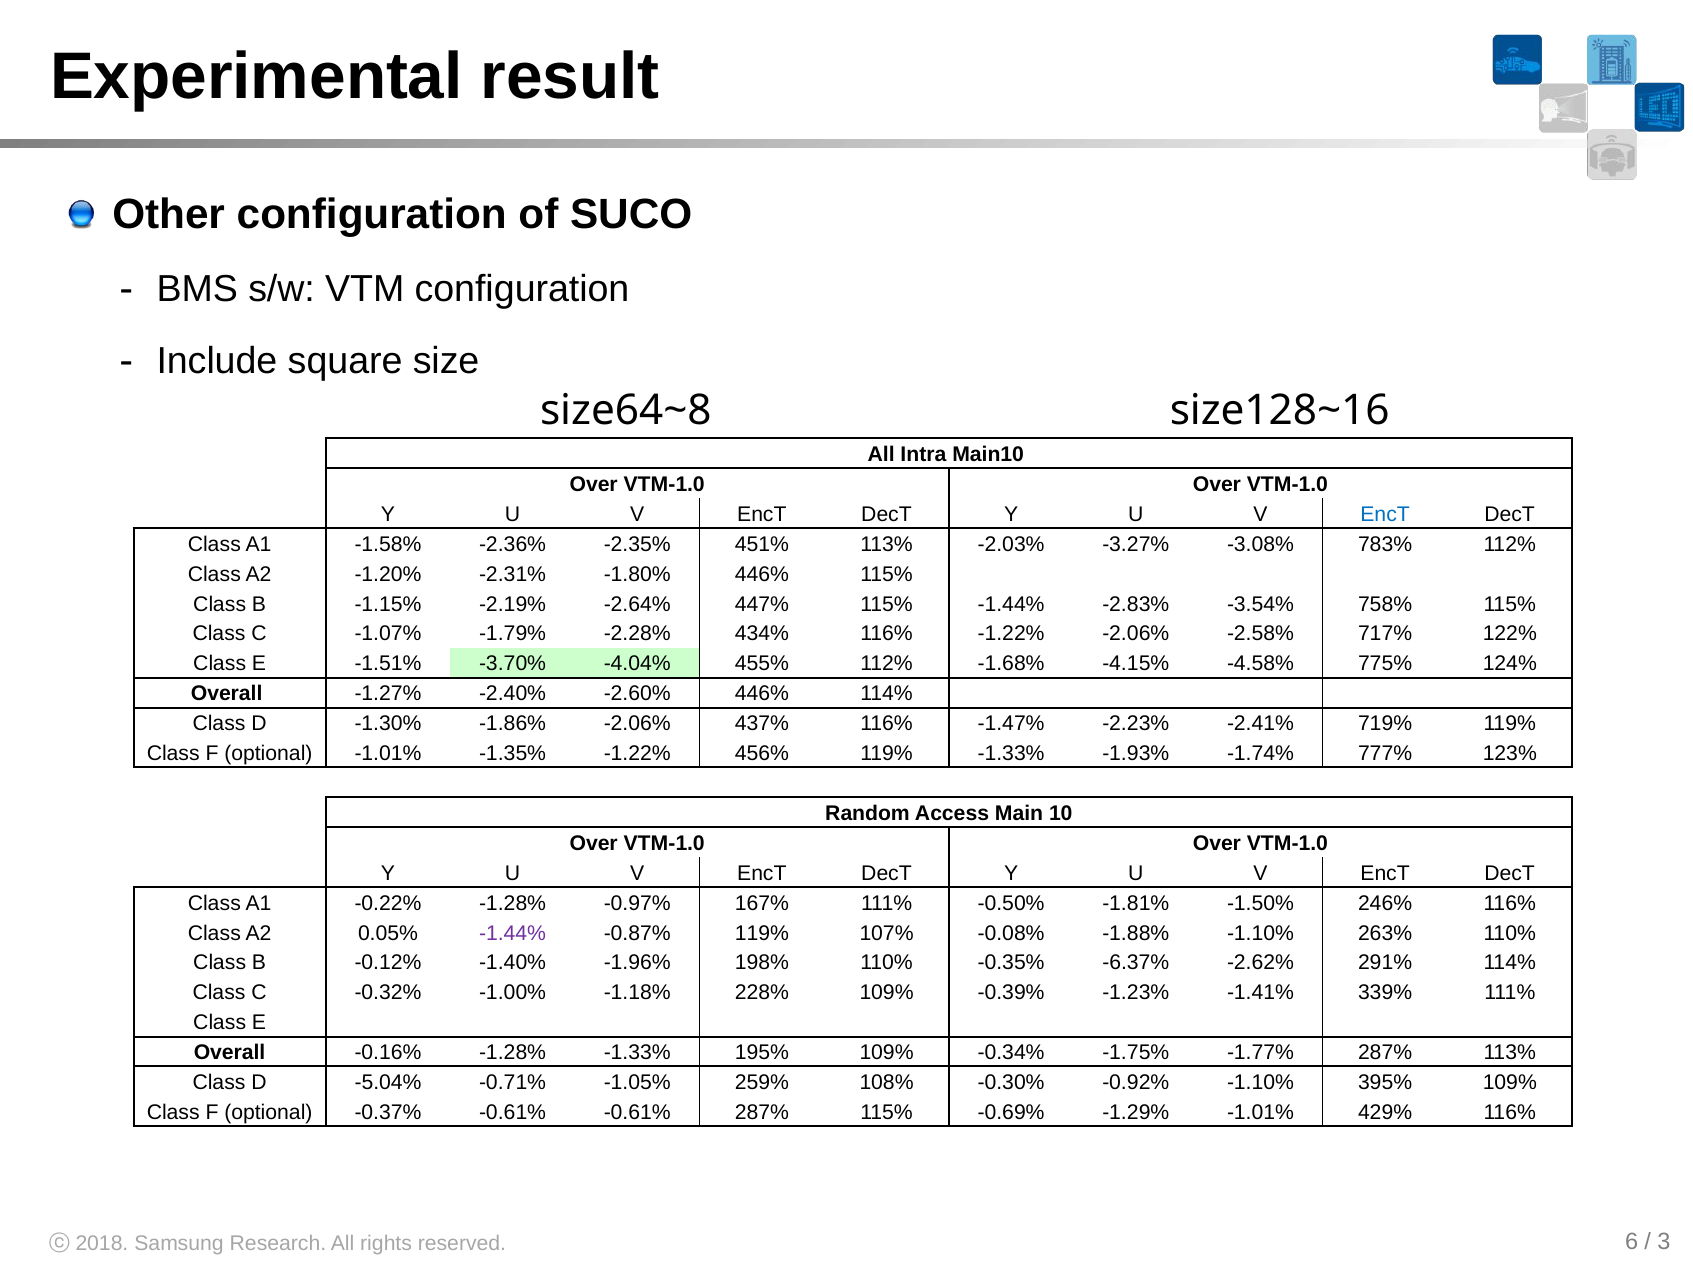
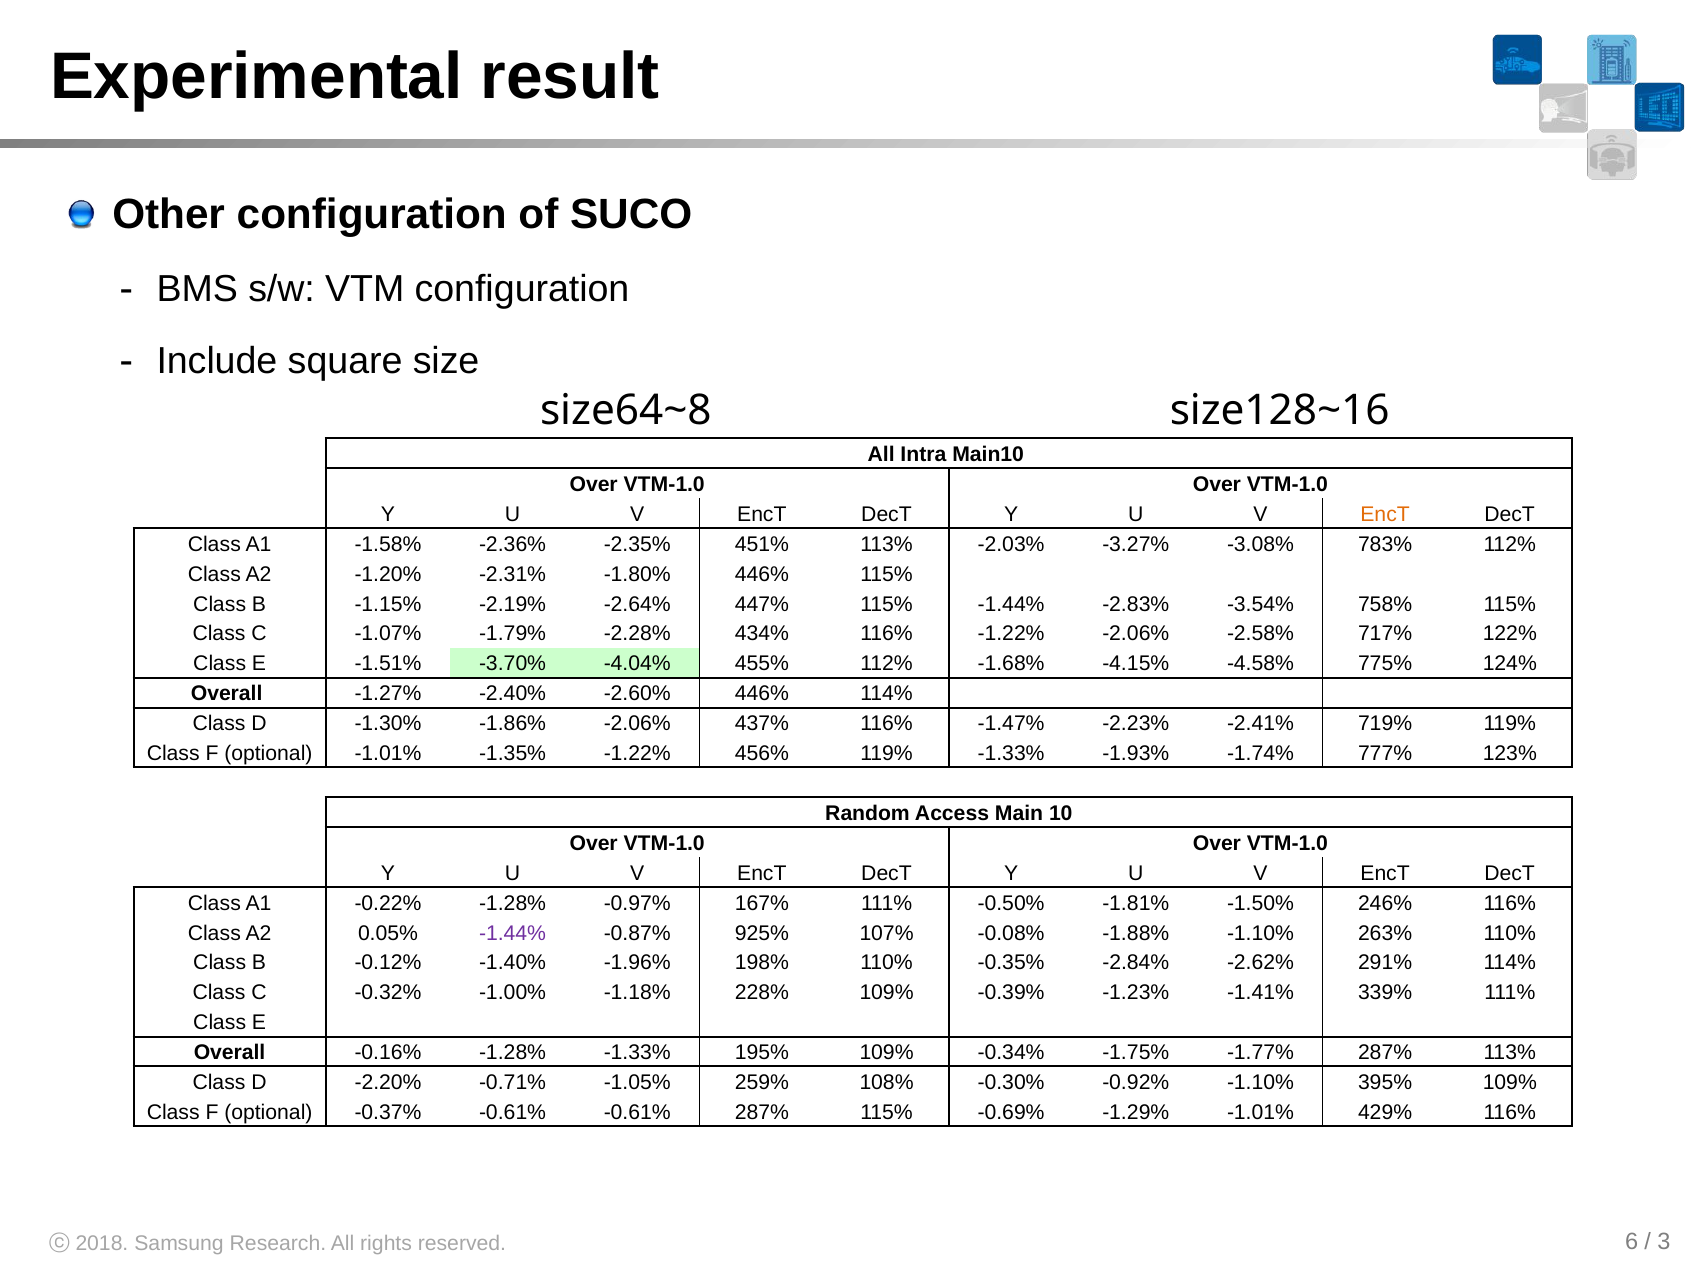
EncT at (1385, 515) colour: blue -> orange
-0.87% 119%: 119% -> 925%
-6.37%: -6.37% -> -2.84%
-5.04%: -5.04% -> -2.20%
